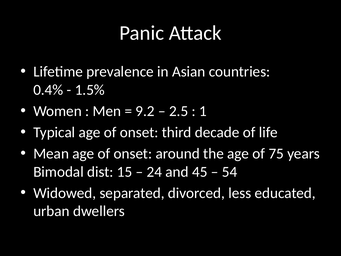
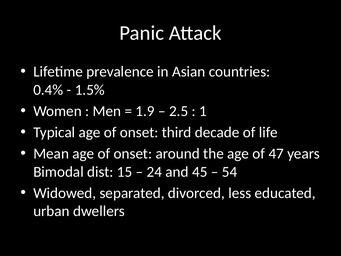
9.2: 9.2 -> 1.9
75: 75 -> 47
